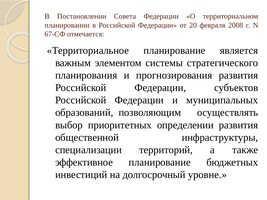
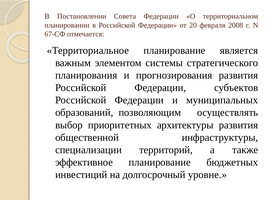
определении: определении -> архитектуры
